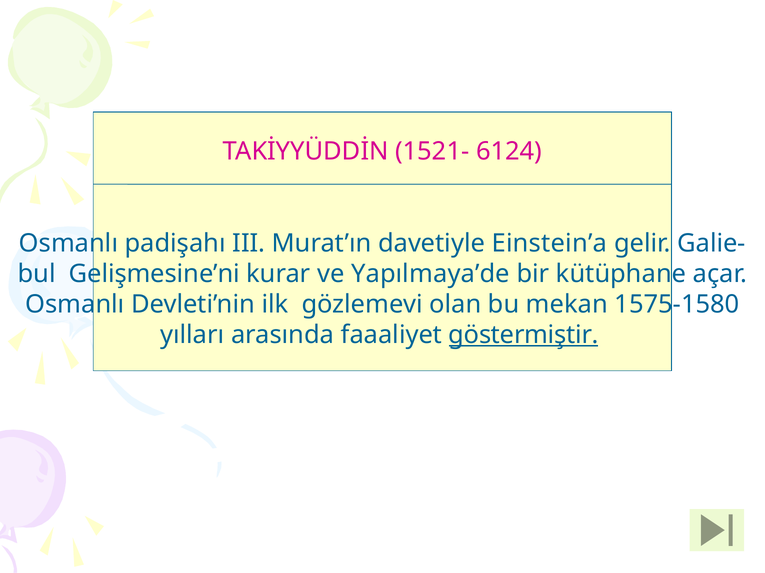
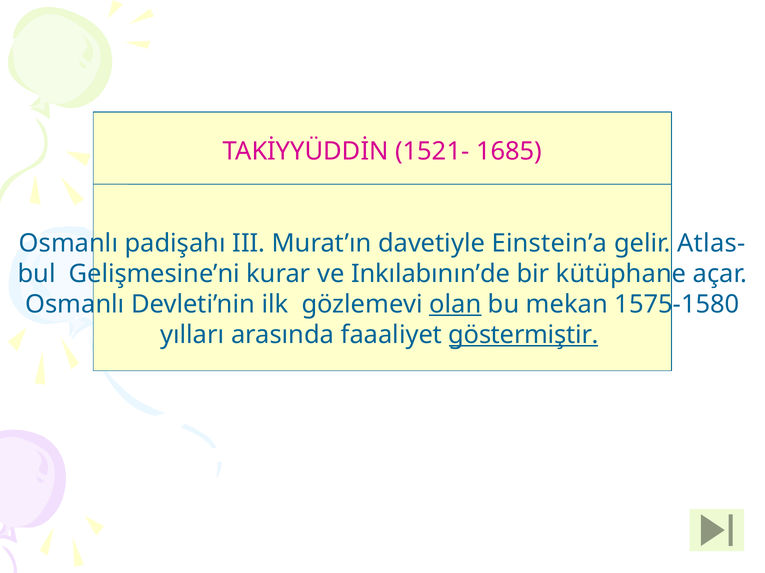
6124: 6124 -> 1685
Galie-: Galie- -> Atlas-
Yapılmaya’de: Yapılmaya’de -> Inkılabının’de
olan underline: none -> present
